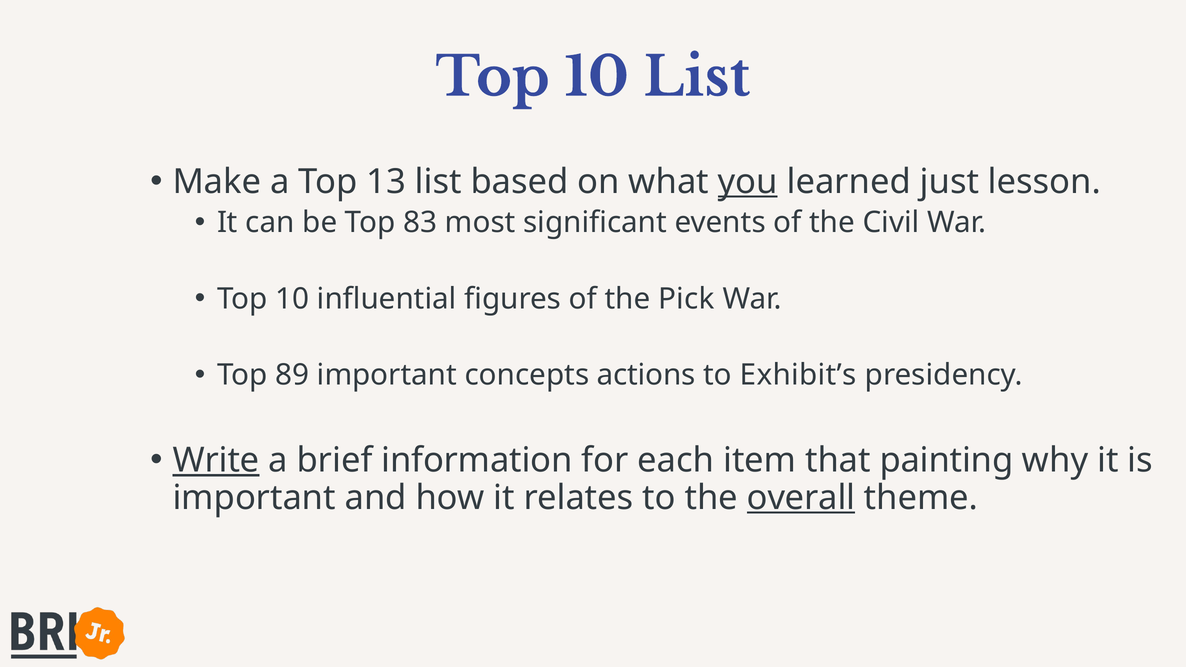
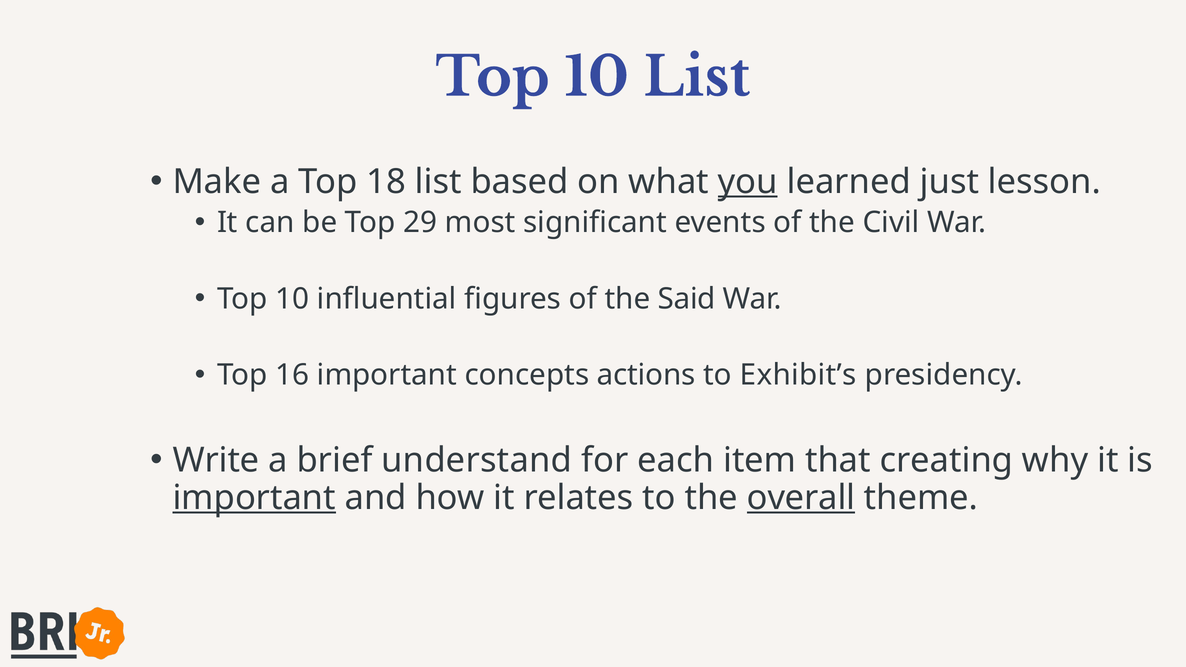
13: 13 -> 18
83: 83 -> 29
Pick: Pick -> Said
89: 89 -> 16
Write underline: present -> none
information: information -> understand
painting: painting -> creating
important at (254, 498) underline: none -> present
